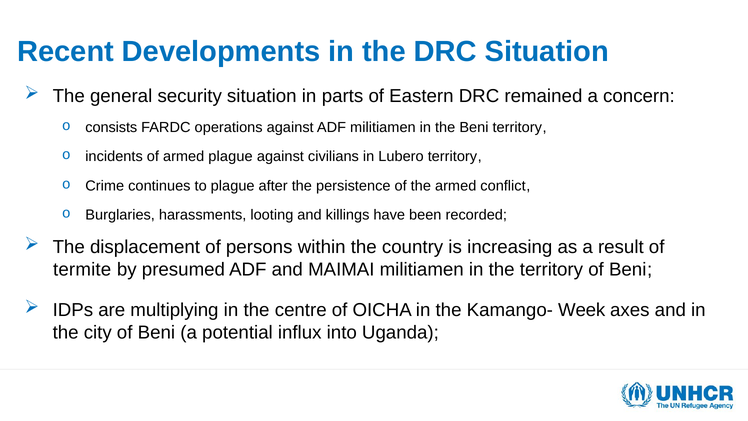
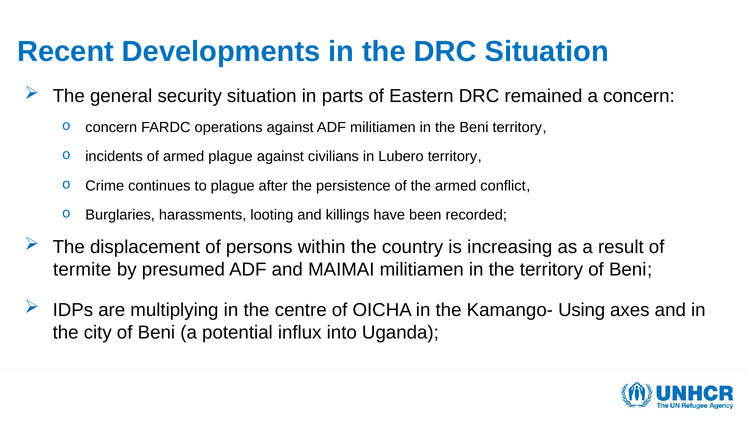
consists at (111, 127): consists -> concern
Week: Week -> Using
